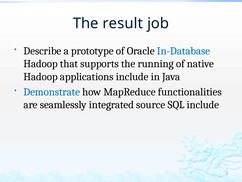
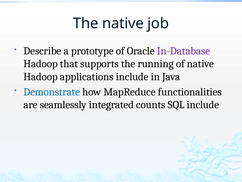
The result: result -> native
In-Database colour: blue -> purple
source: source -> counts
